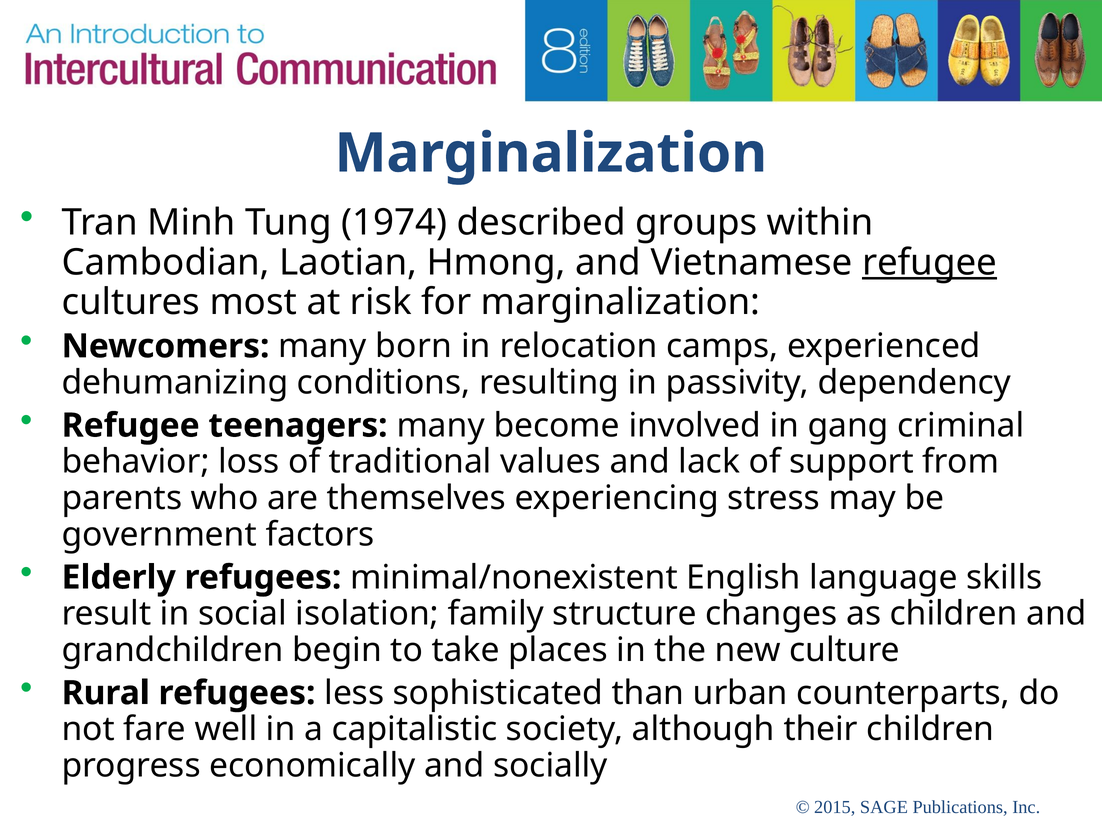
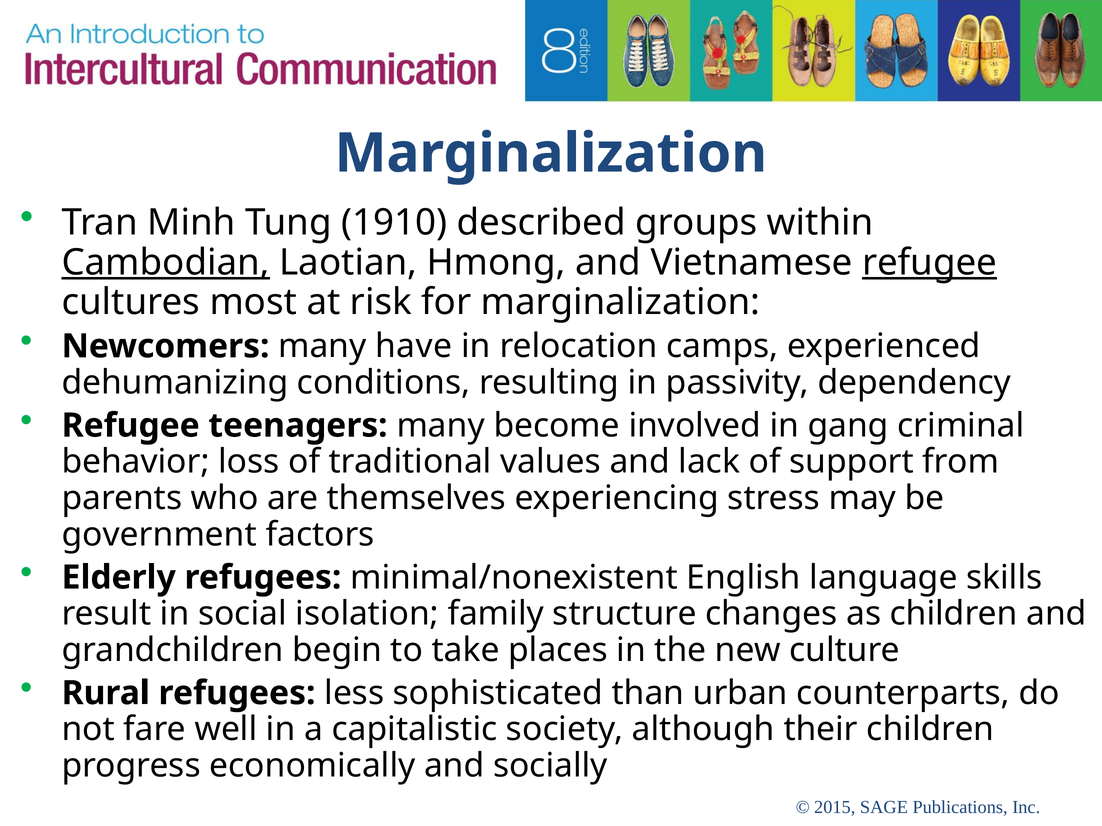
1974: 1974 -> 1910
Cambodian underline: none -> present
born: born -> have
